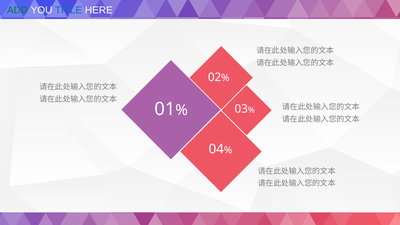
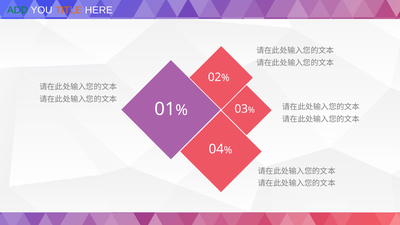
TITLE colour: blue -> orange
